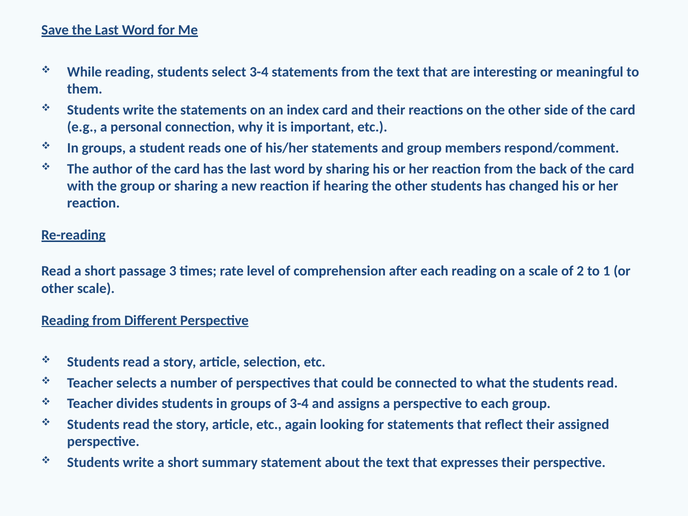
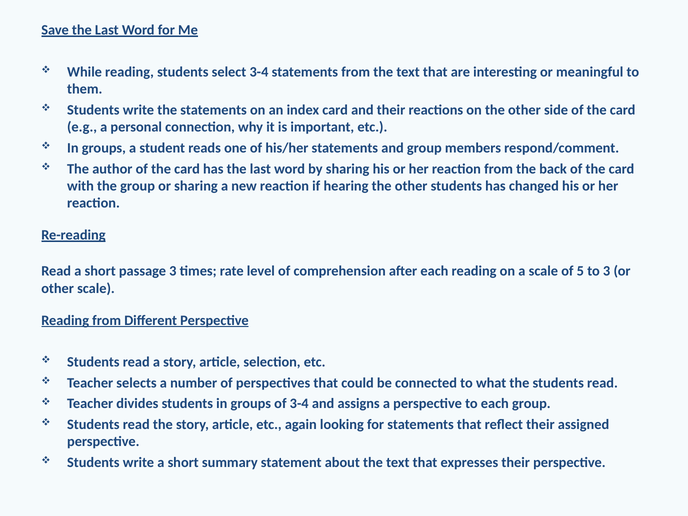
2: 2 -> 5
to 1: 1 -> 3
